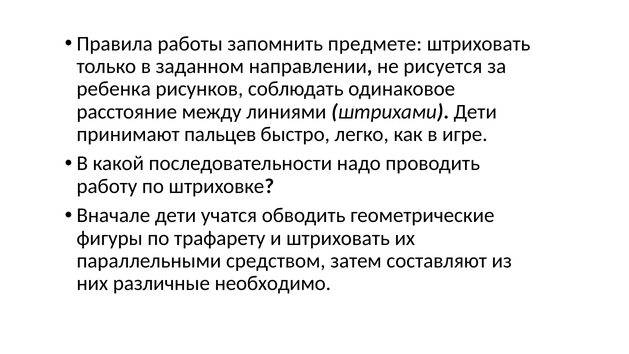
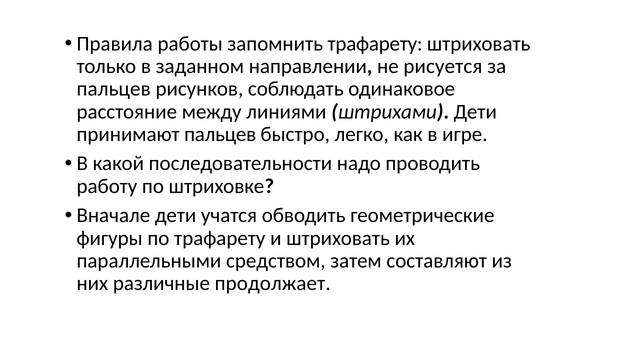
запомнить предмете: предмете -> трафарету
ребенка at (114, 89): ребенка -> пальцев
необходимо: необходимо -> продолжает
